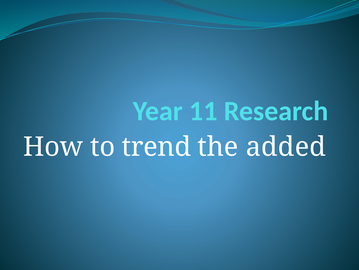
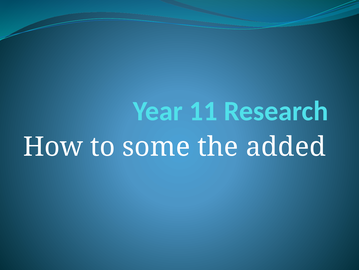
trend: trend -> some
